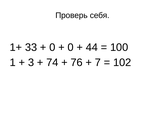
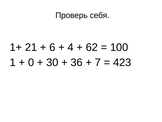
33: 33 -> 21
0 at (52, 47): 0 -> 6
0 at (71, 47): 0 -> 4
44: 44 -> 62
3: 3 -> 0
74: 74 -> 30
76: 76 -> 36
102: 102 -> 423
